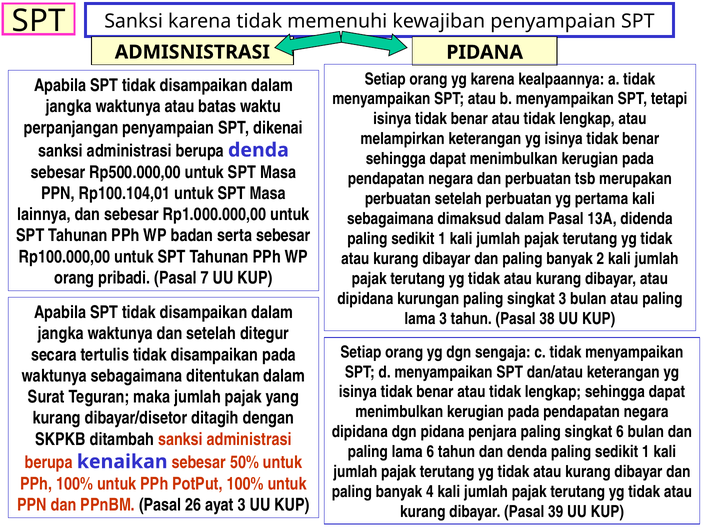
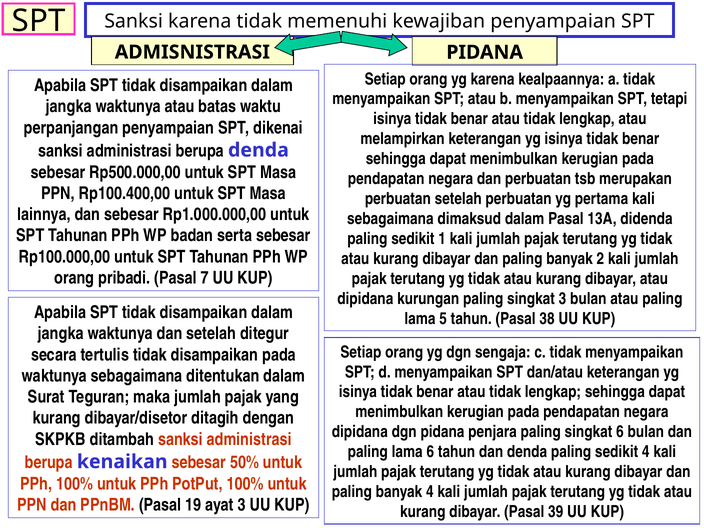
Rp100.104,01: Rp100.104,01 -> Rp100.400,00
lama 3: 3 -> 5
denda paling sedikit 1: 1 -> 4
26: 26 -> 19
